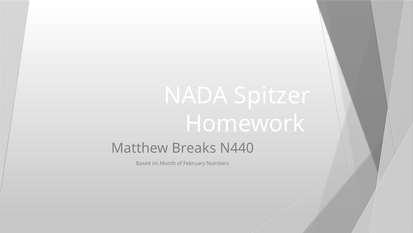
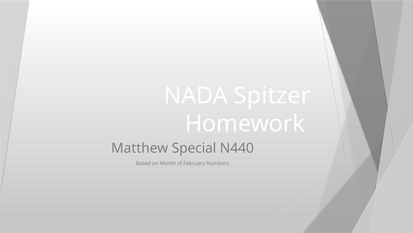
Breaks: Breaks -> Special
